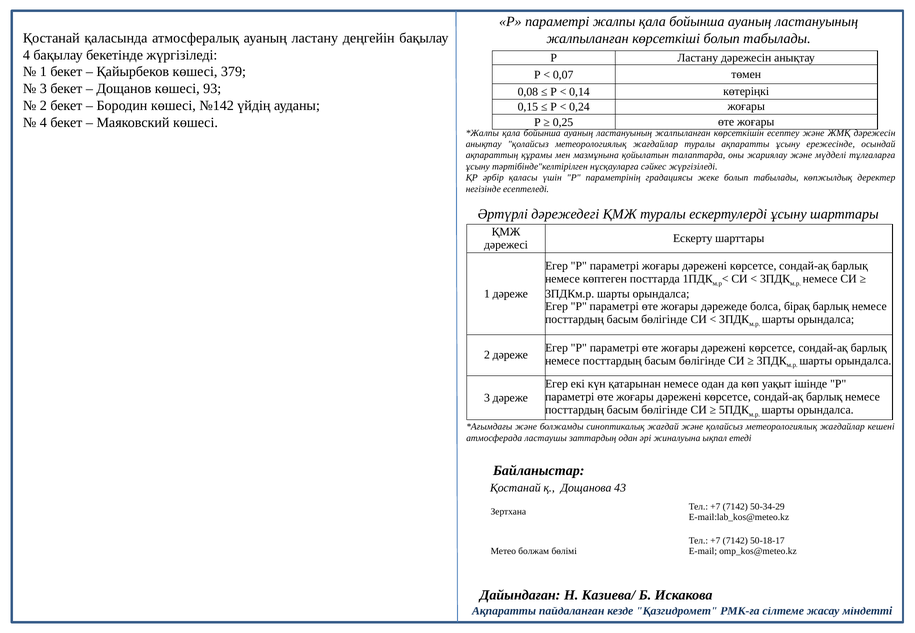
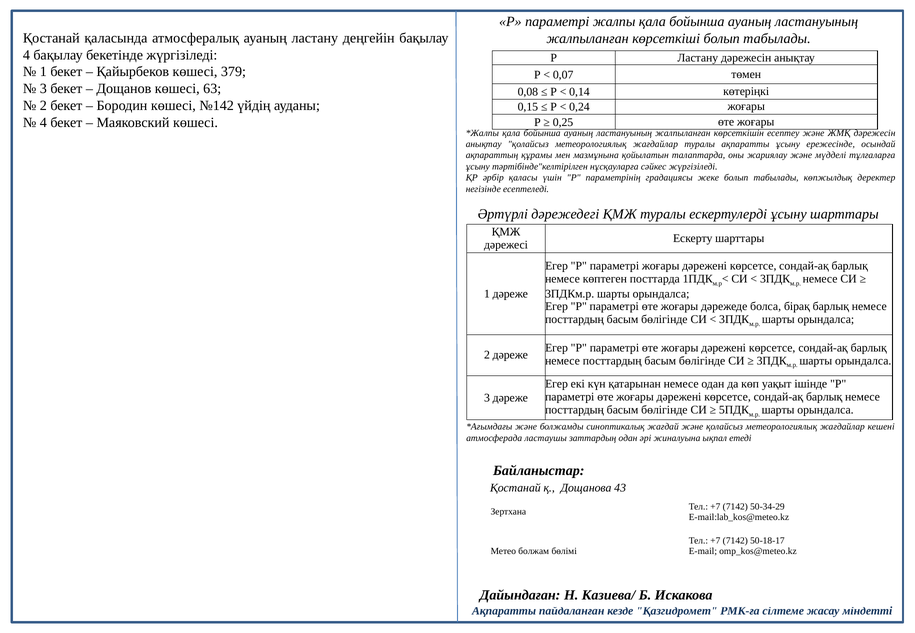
93: 93 -> 63
